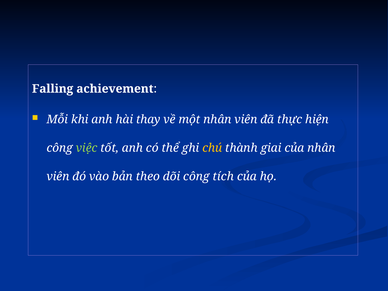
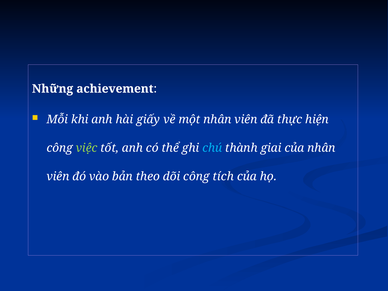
Falling: Falling -> Những
thay: thay -> giấy
chú colour: yellow -> light blue
